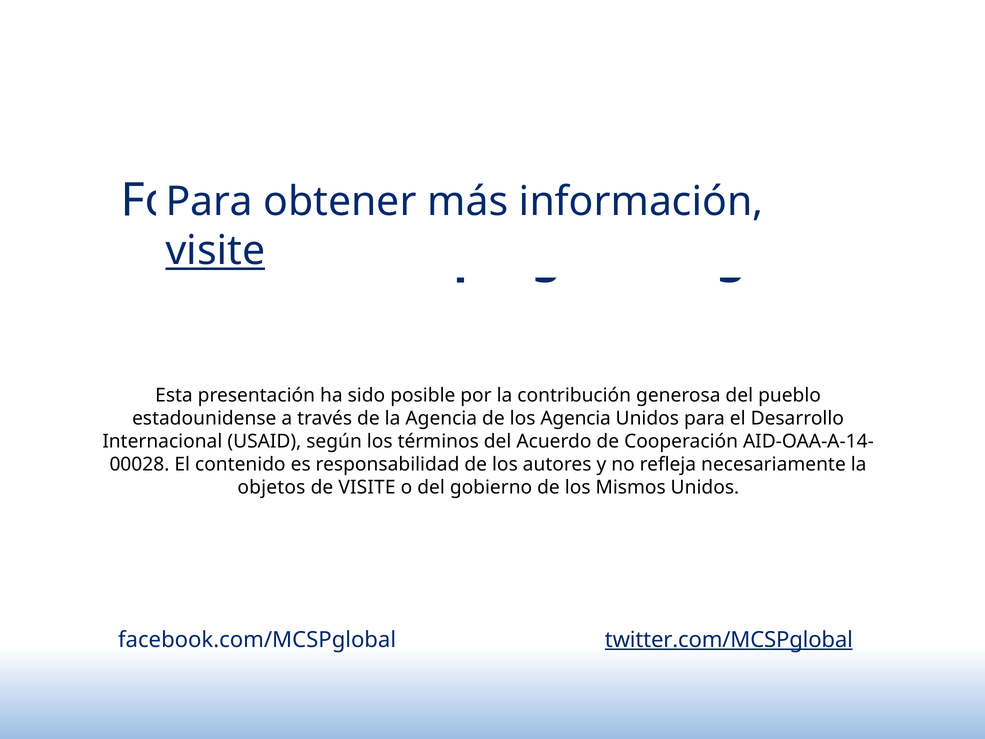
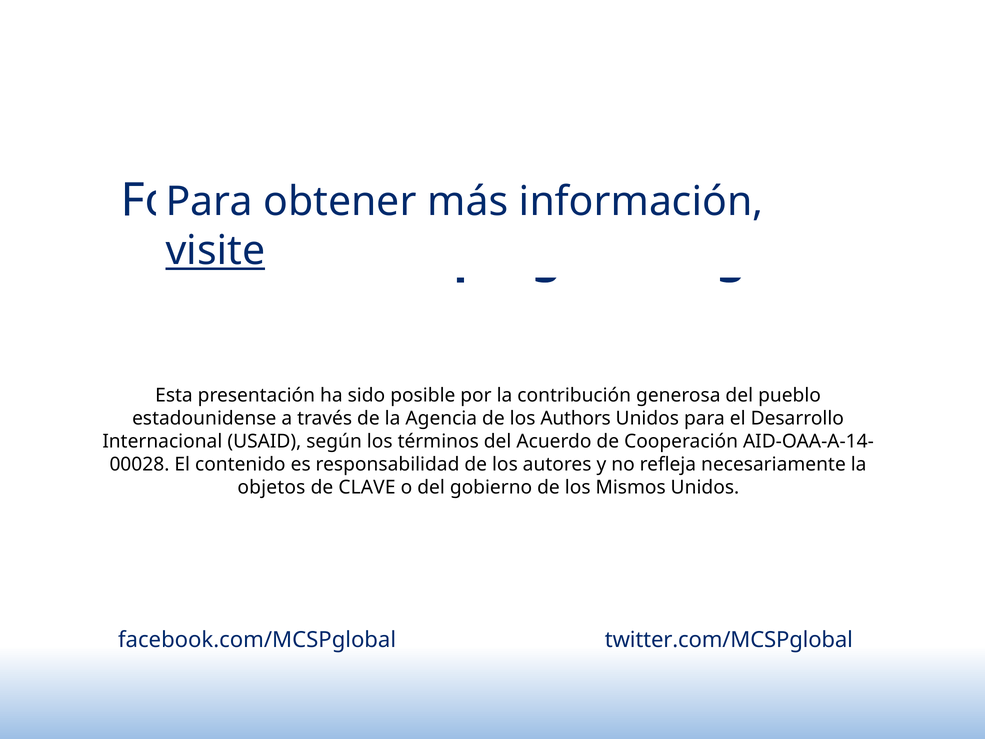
Agencia at (576, 418): Agencia -> Authors
de VISITE: VISITE -> CLAVE
twitter.com/MCSPglobal underline: present -> none
